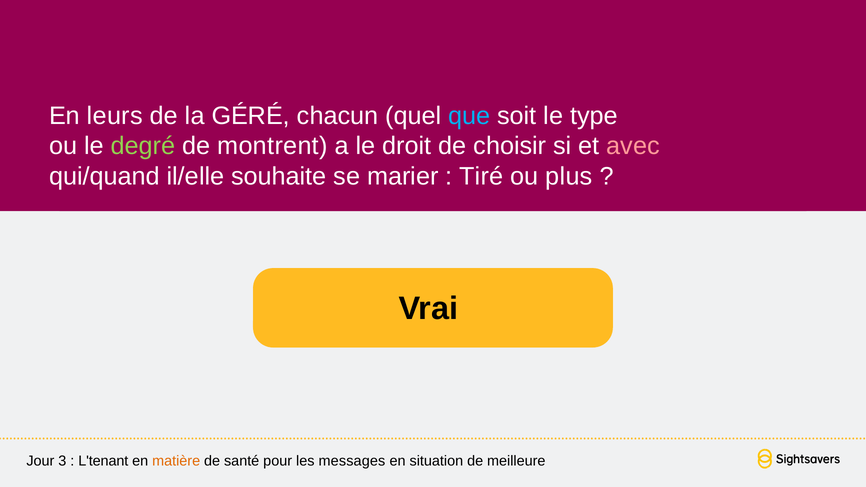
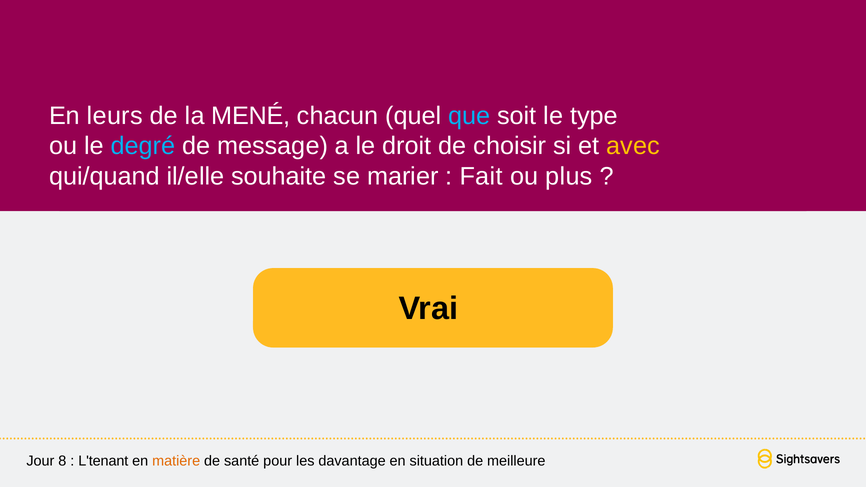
GÉRÉ: GÉRÉ -> MENÉ
degré colour: light green -> light blue
montrent: montrent -> message
avec colour: pink -> yellow
Tiré: Tiré -> Fait
3: 3 -> 8
messages: messages -> davantage
